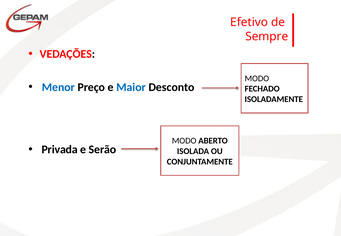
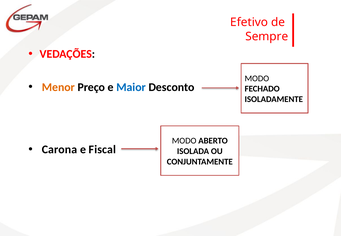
Menor colour: blue -> orange
Privada: Privada -> Carona
Serão: Serão -> Fiscal
